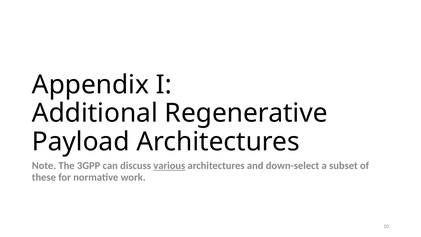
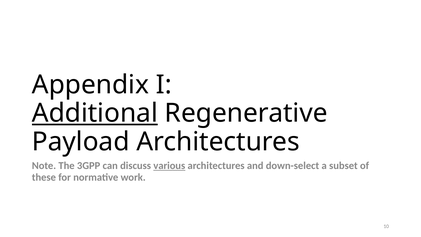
Additional underline: none -> present
